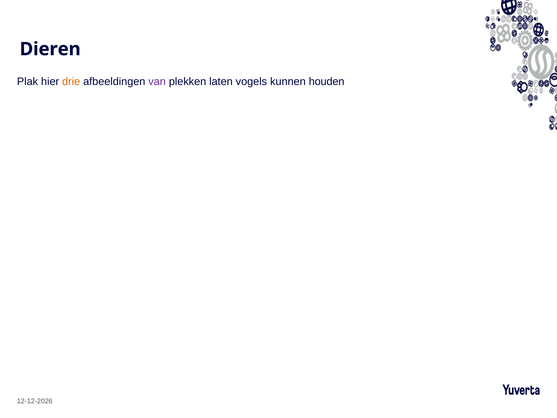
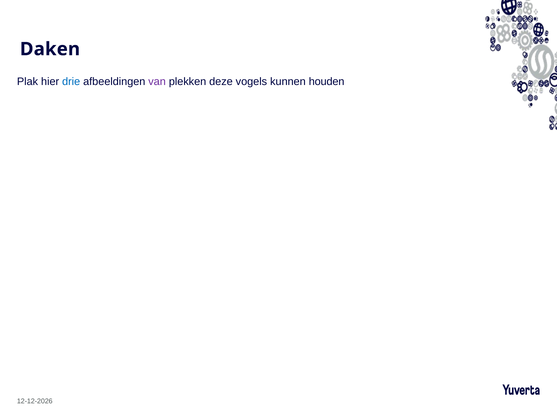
Dieren: Dieren -> Daken
drie colour: orange -> blue
laten: laten -> deze
